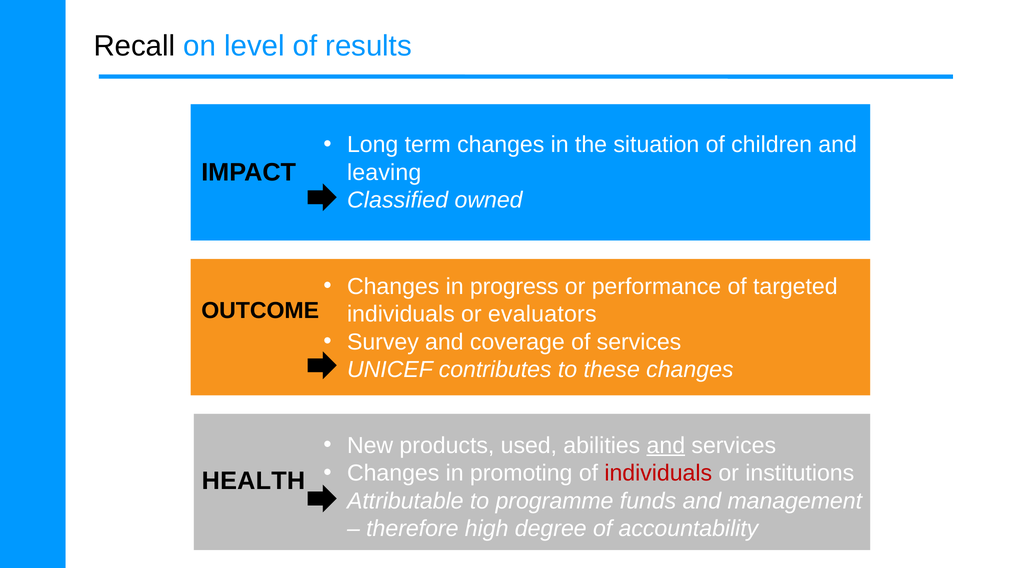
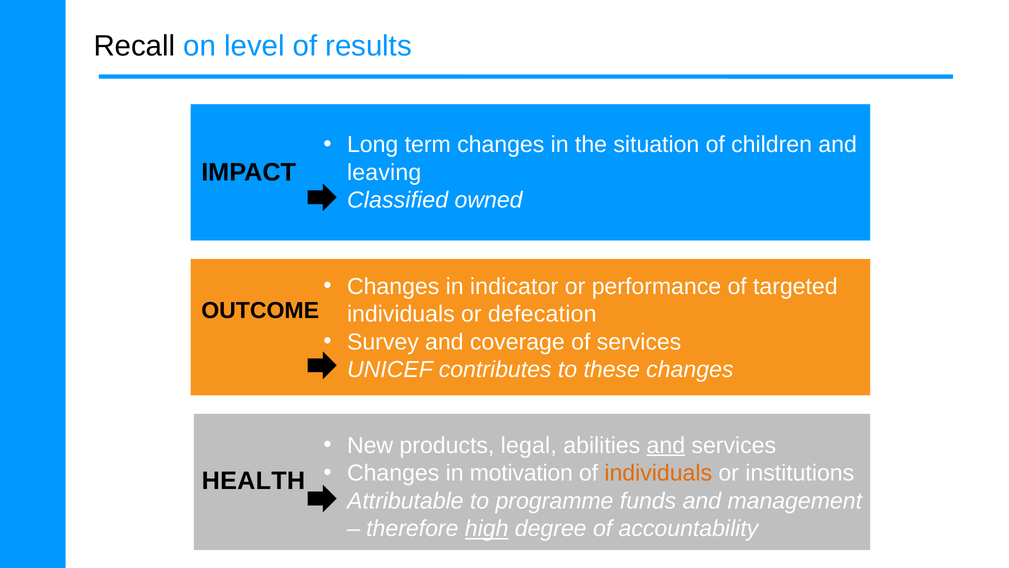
progress: progress -> indicator
evaluators: evaluators -> defecation
used: used -> legal
promoting: promoting -> motivation
individuals at (658, 473) colour: red -> orange
high underline: none -> present
